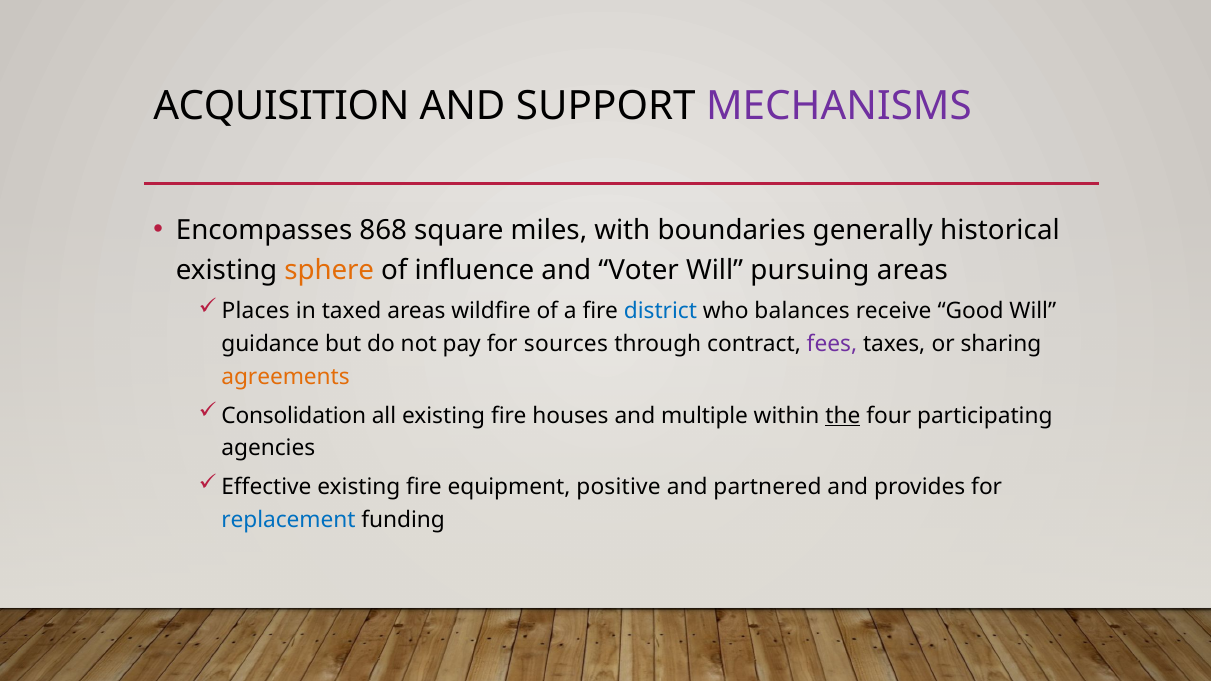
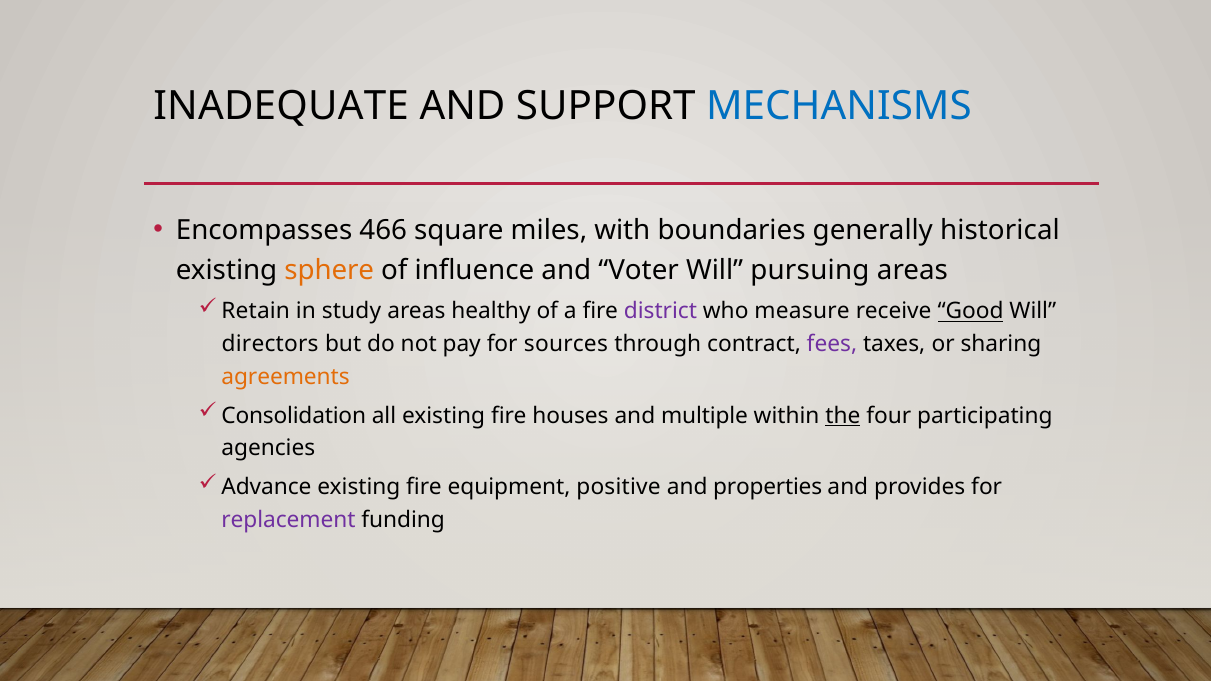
ACQUISITION: ACQUISITION -> INADEQUATE
MECHANISMS colour: purple -> blue
868: 868 -> 466
Places: Places -> Retain
taxed: taxed -> study
wildfire: wildfire -> healthy
district colour: blue -> purple
balances: balances -> measure
Good underline: none -> present
guidance: guidance -> directors
Effective: Effective -> Advance
partnered: partnered -> properties
replacement colour: blue -> purple
